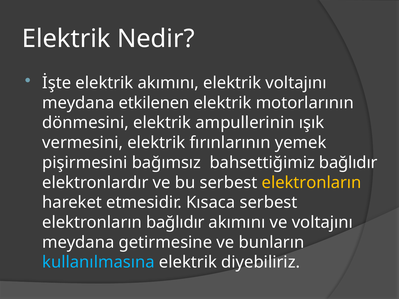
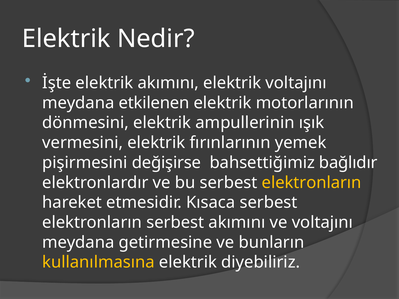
bağımsız: bağımsız -> değişirse
elektronların bağlıdır: bağlıdır -> serbest
kullanılmasına colour: light blue -> yellow
